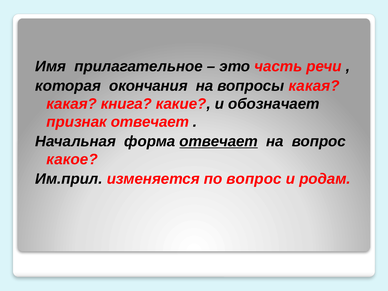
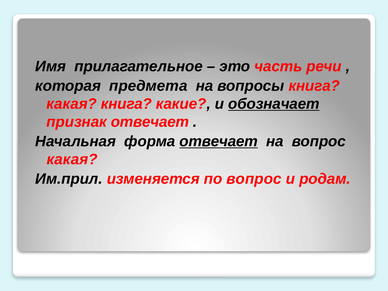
окончания: окончания -> предмета
вопросы какая: какая -> книга
обозначает underline: none -> present
какое at (72, 159): какое -> какая
